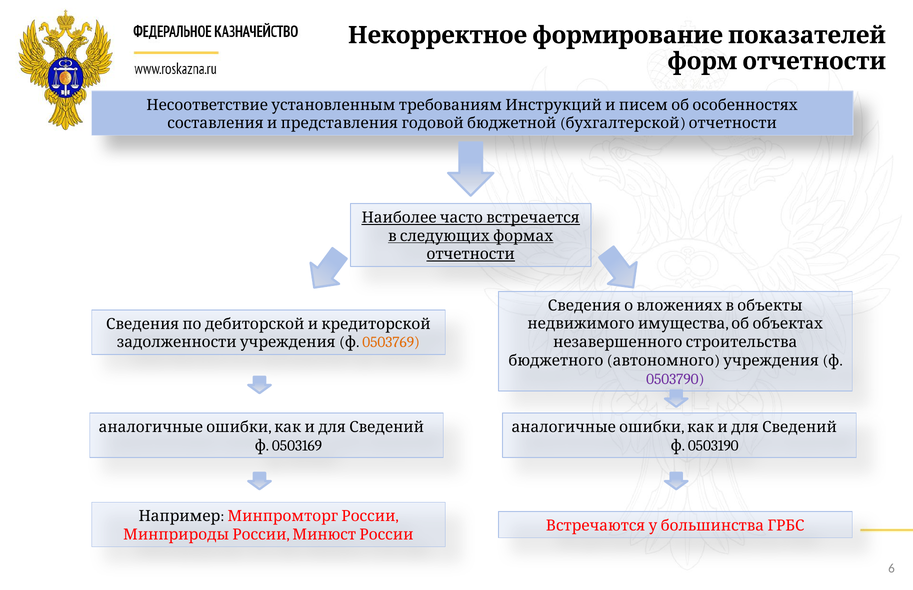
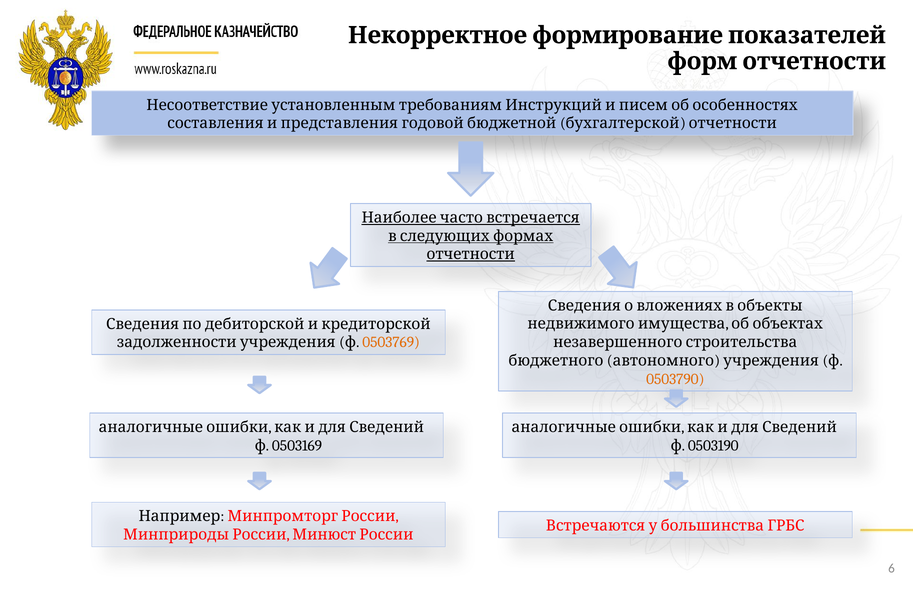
0503790 colour: purple -> orange
